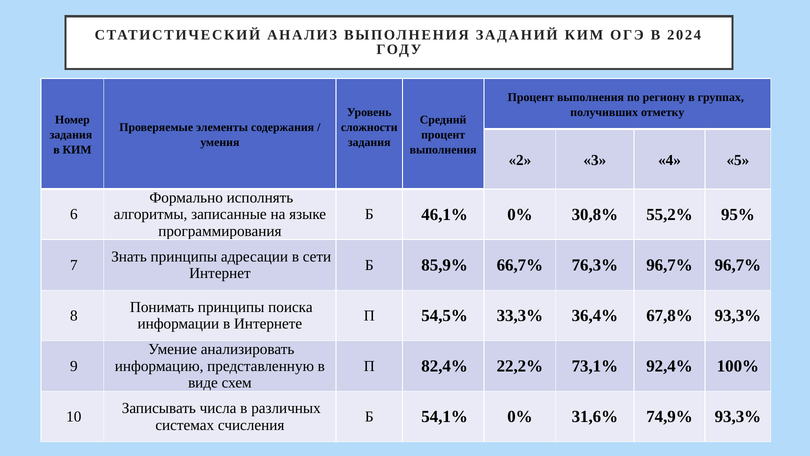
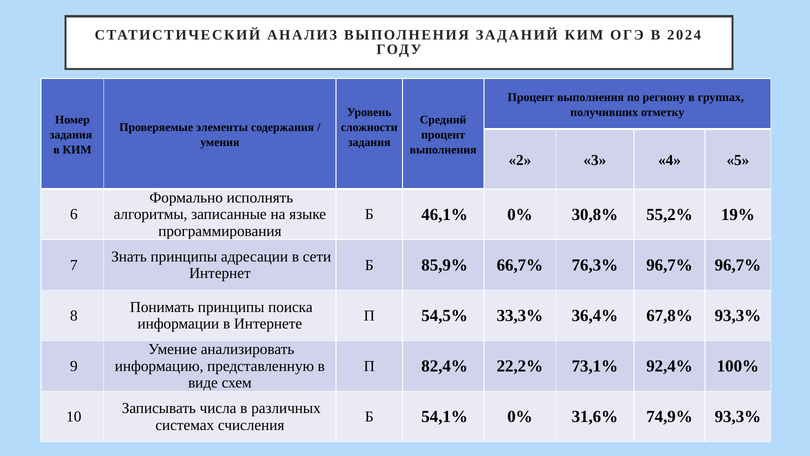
95%: 95% -> 19%
